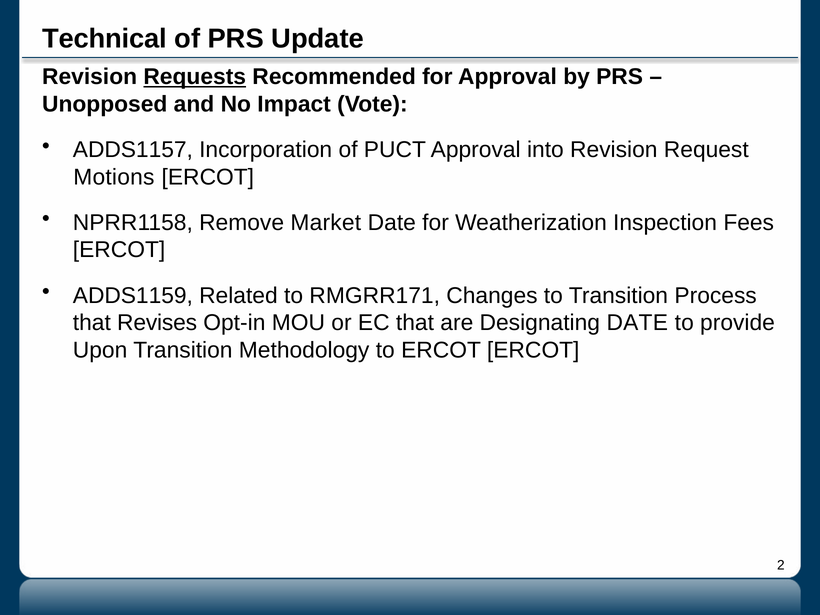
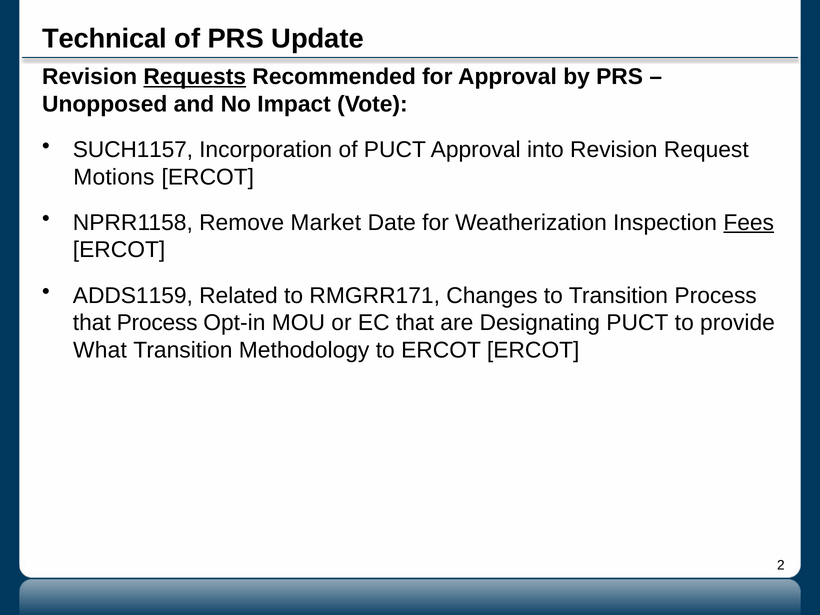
ADDS1157: ADDS1157 -> SUCH1157
Fees underline: none -> present
that Revises: Revises -> Process
Designating DATE: DATE -> PUCT
Upon: Upon -> What
